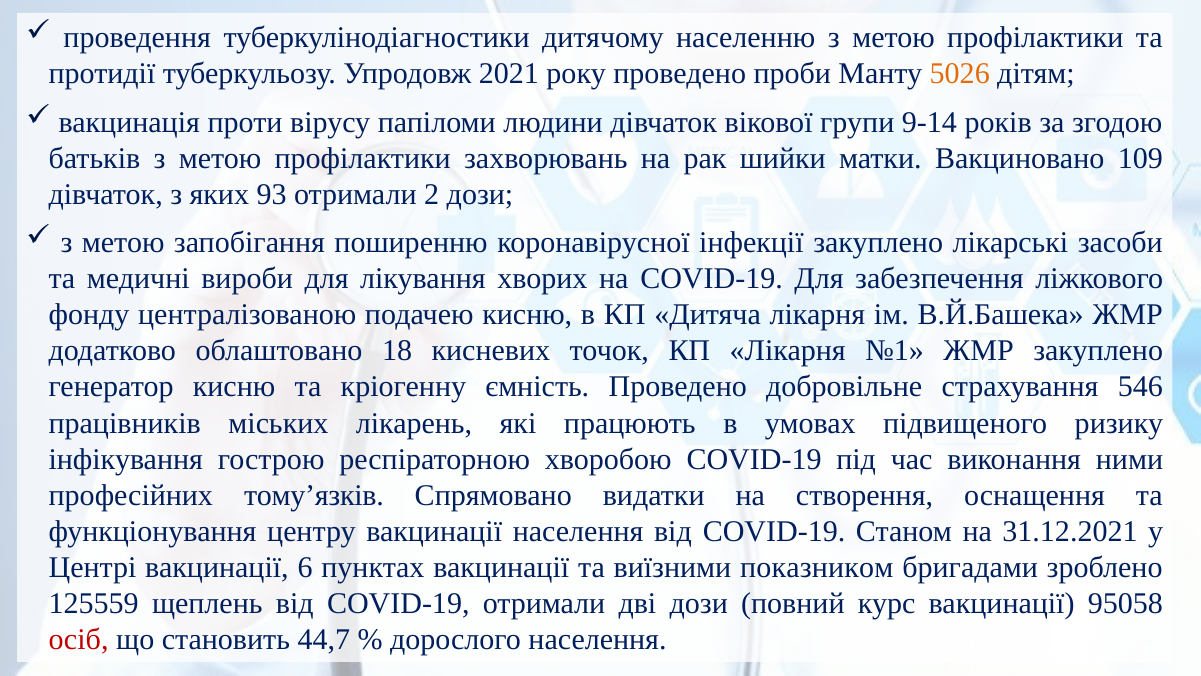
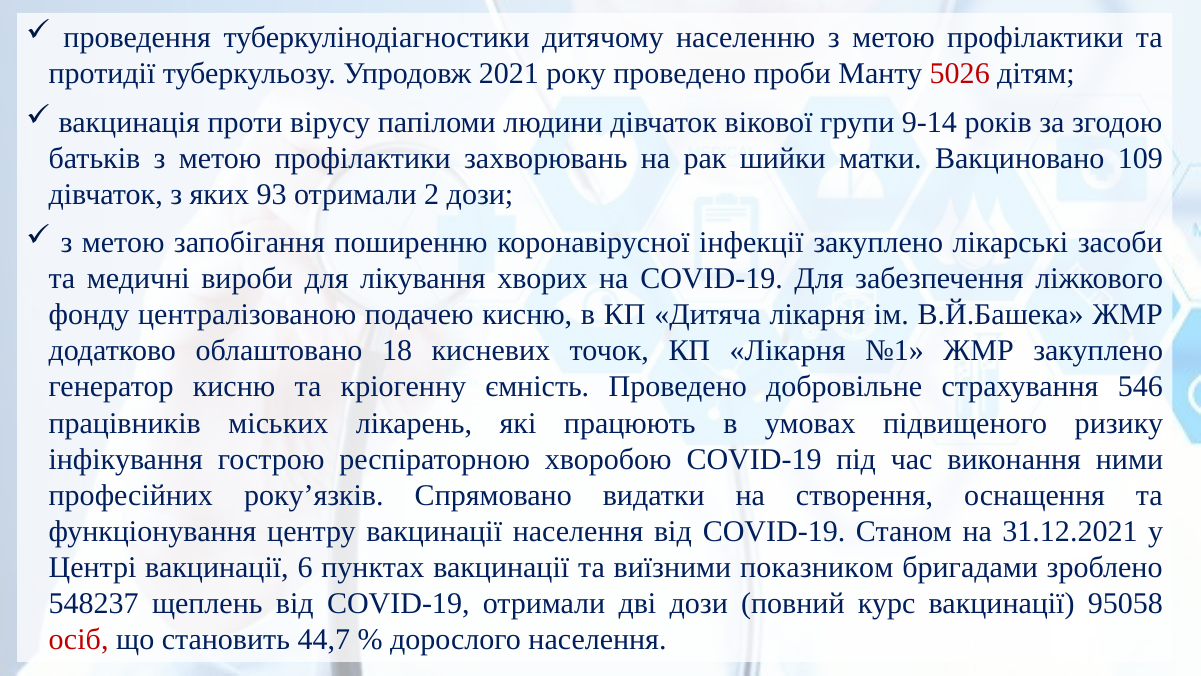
5026 colour: orange -> red
тому’язків: тому’язків -> року’язків
125559: 125559 -> 548237
